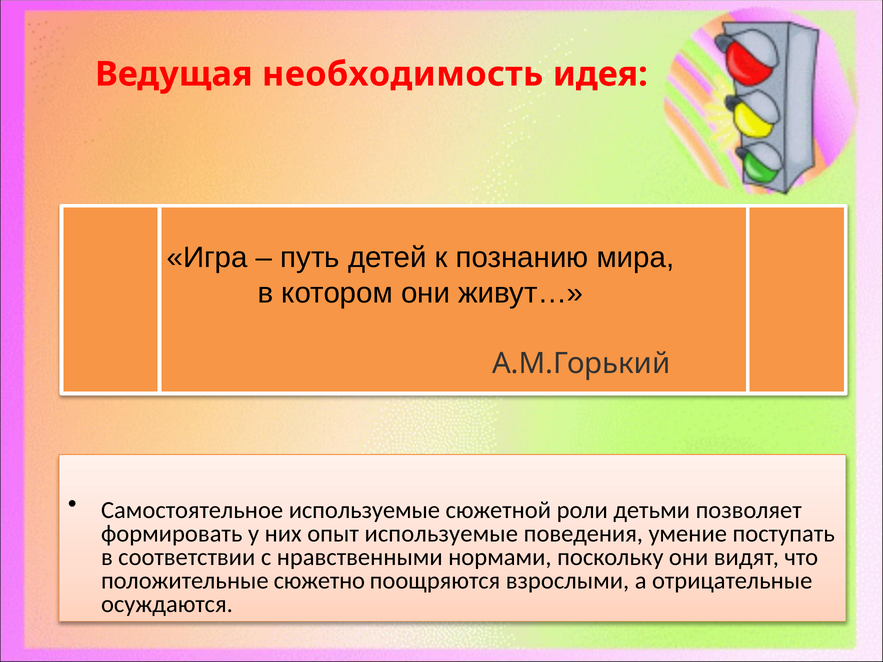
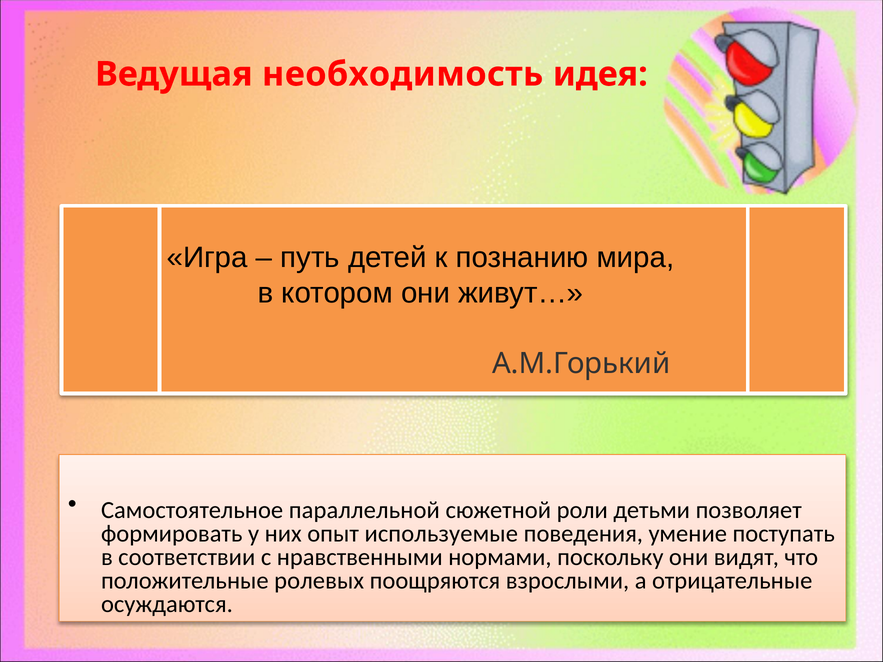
Самостоятельное используемые: используемые -> параллельной
сюжетно: сюжетно -> ролевых
